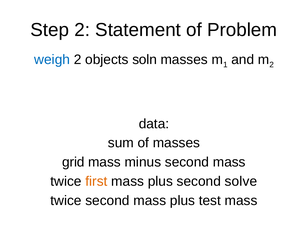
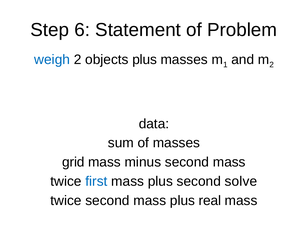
Step 2: 2 -> 6
objects soln: soln -> plus
first colour: orange -> blue
test: test -> real
